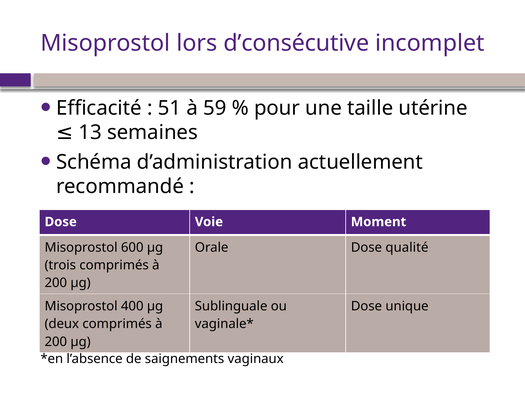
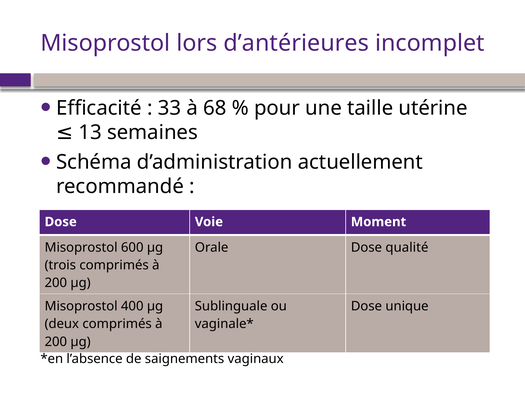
d’consécutive: d’consécutive -> d’antérieures
51: 51 -> 33
59: 59 -> 68
